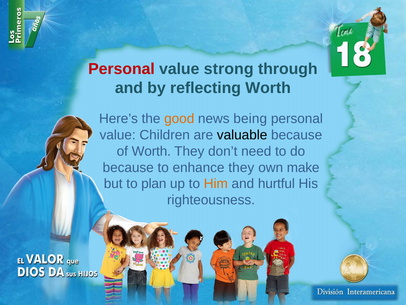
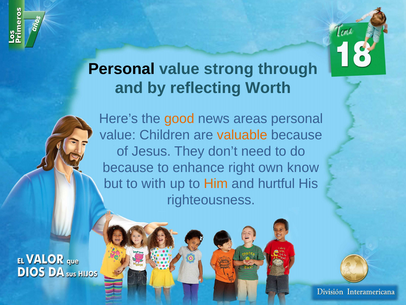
Personal at (121, 69) colour: red -> black
being: being -> areas
valuable colour: black -> orange
of Worth: Worth -> Jesus
enhance they: they -> right
make: make -> know
plan: plan -> with
